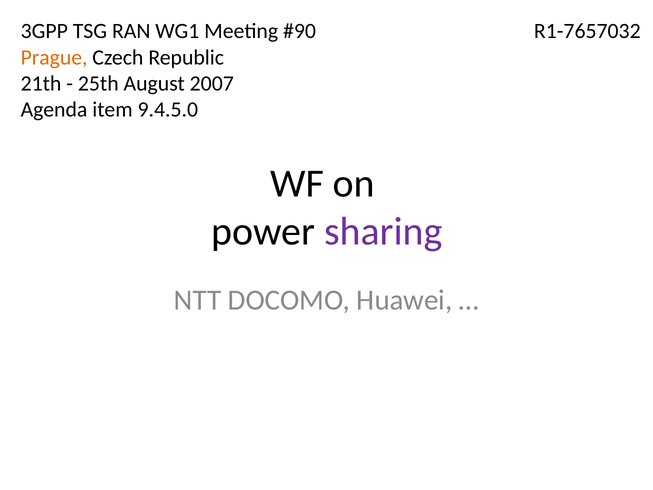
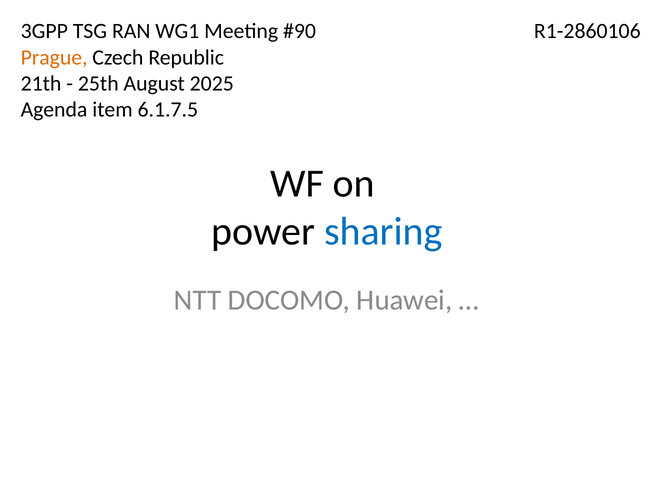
R1-7657032: R1-7657032 -> R1-2860106
2007: 2007 -> 2025
9.4.5.0: 9.4.5.0 -> 6.1.7.5
sharing colour: purple -> blue
